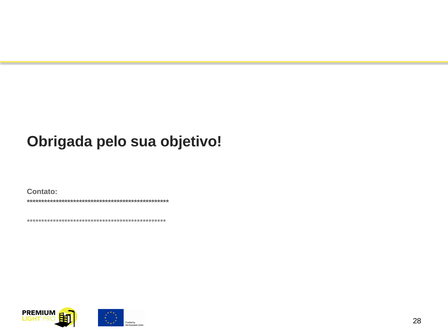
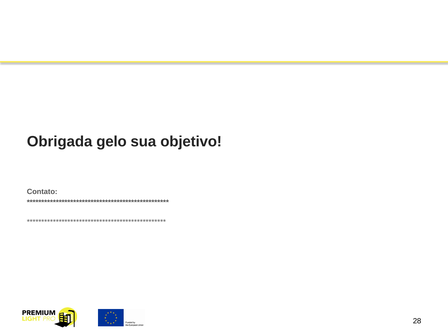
pelo: pelo -> gelo
